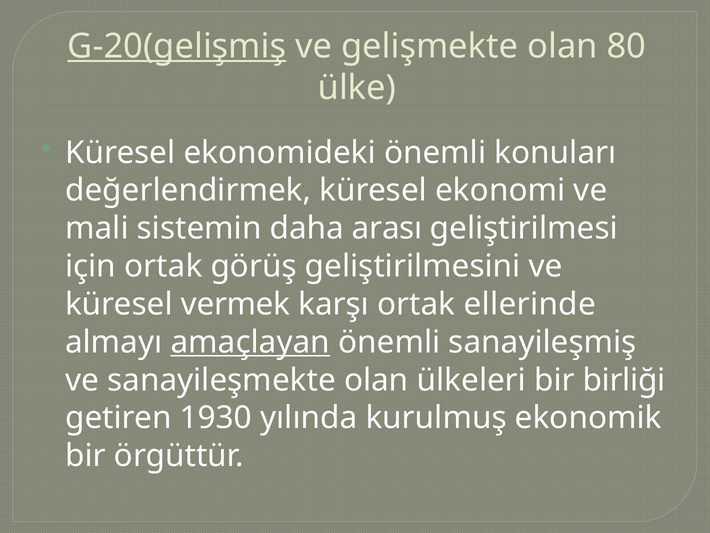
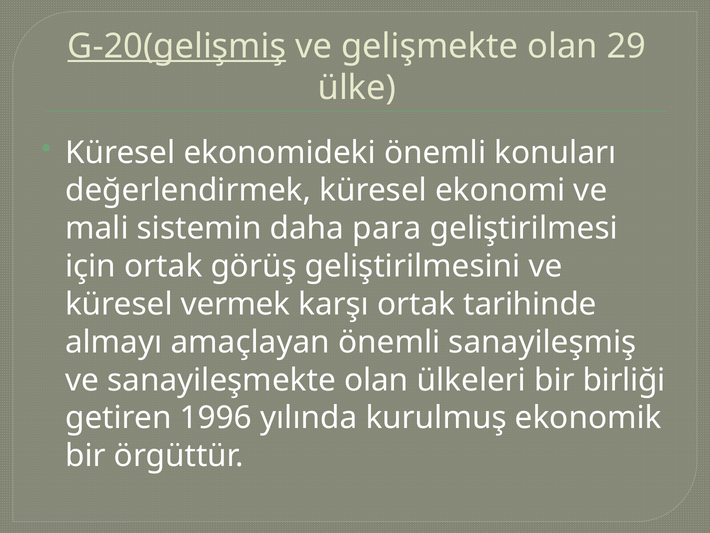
80: 80 -> 29
arası: arası -> para
ellerinde: ellerinde -> tarihinde
amaçlayan underline: present -> none
1930: 1930 -> 1996
